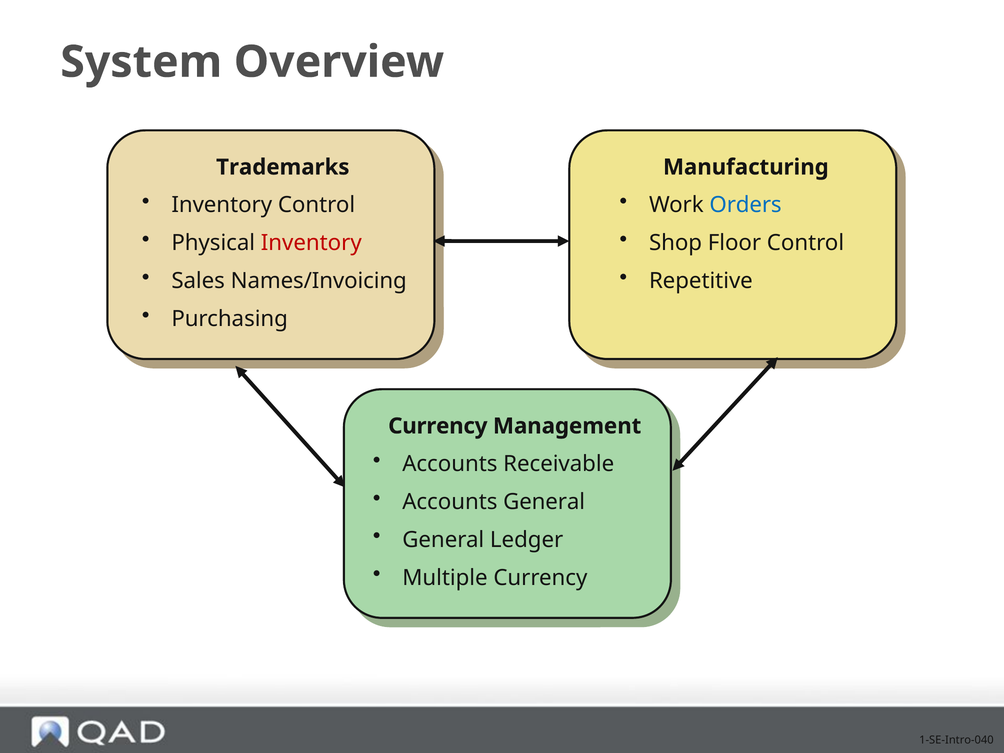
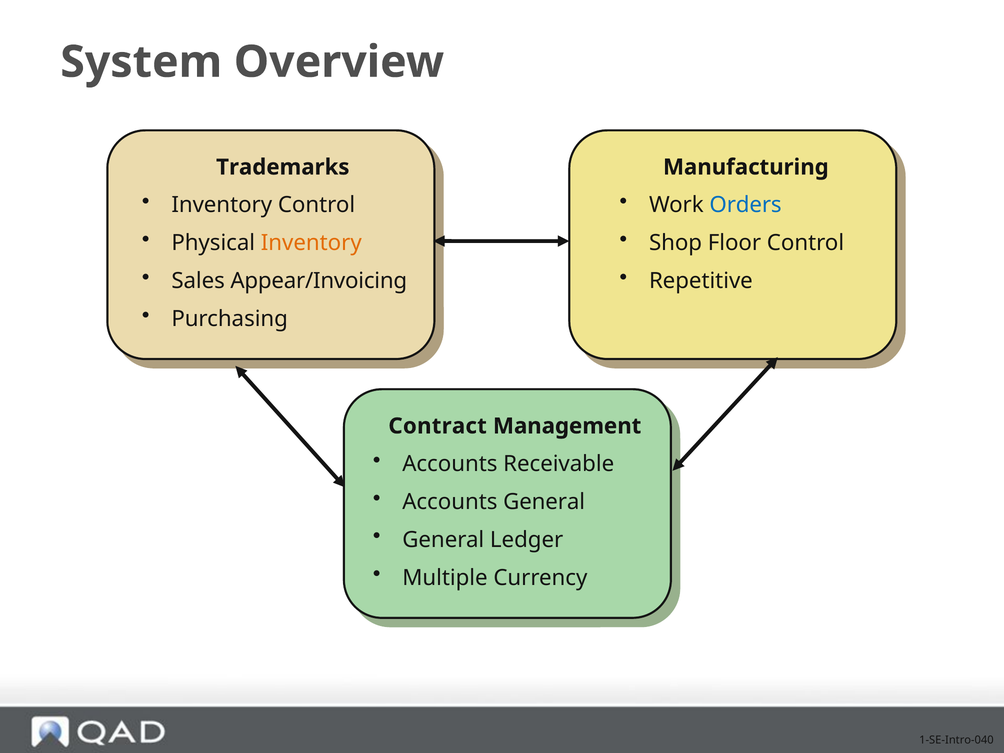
Inventory at (311, 243) colour: red -> orange
Names/Invoicing: Names/Invoicing -> Appear/Invoicing
Currency at (438, 426): Currency -> Contract
